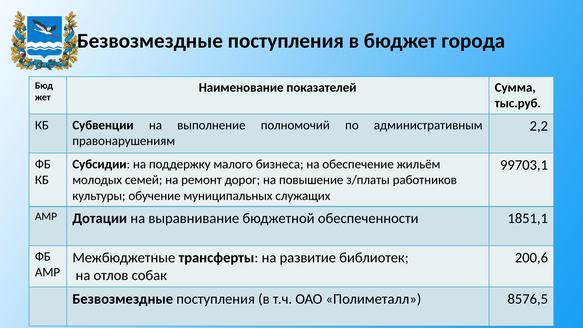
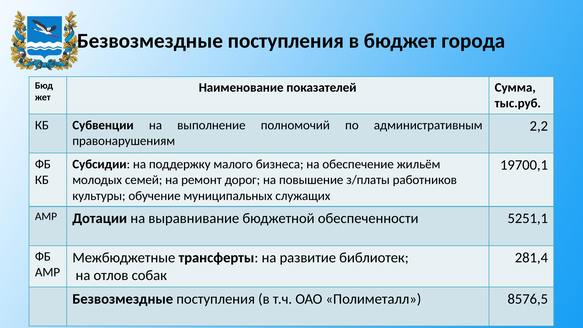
99703,1: 99703,1 -> 19700,1
1851,1: 1851,1 -> 5251,1
200,6: 200,6 -> 281,4
